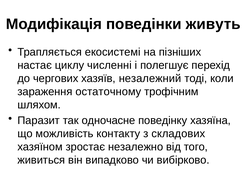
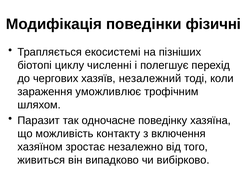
живуть: живуть -> фізичні
настає: настає -> біотопі
остаточному: остаточному -> уможливлює
складових: складових -> включення
